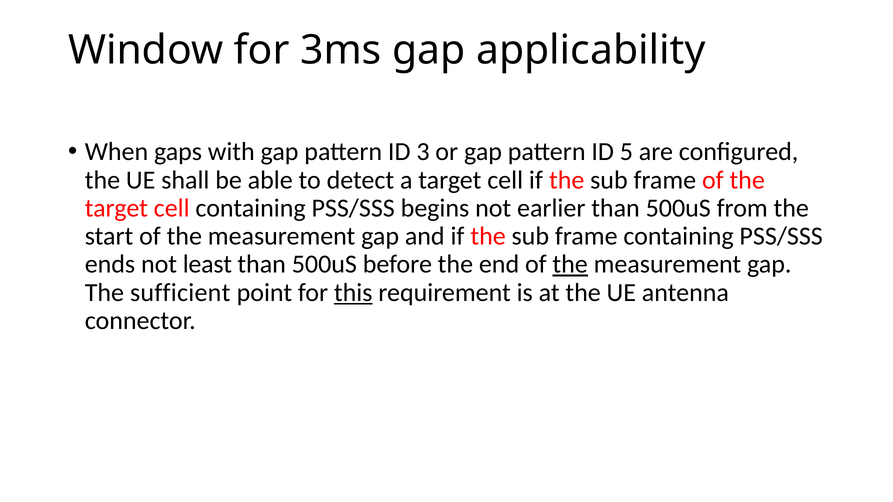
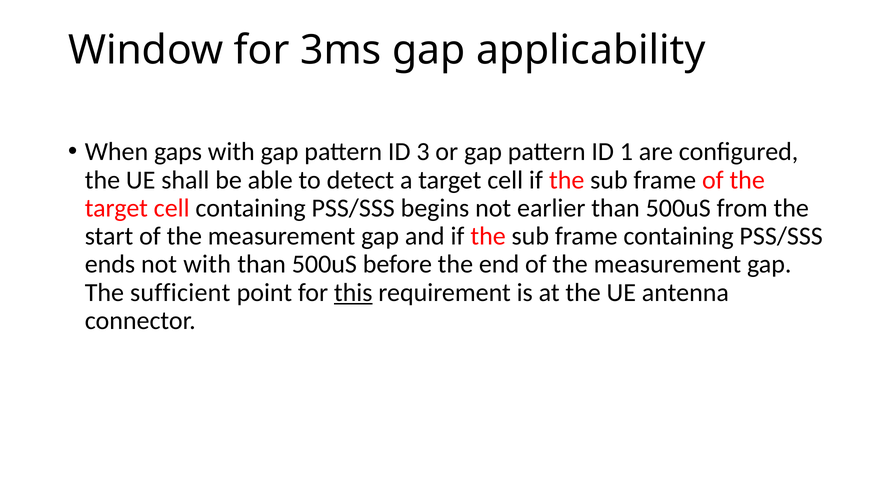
5: 5 -> 1
not least: least -> with
the at (570, 264) underline: present -> none
